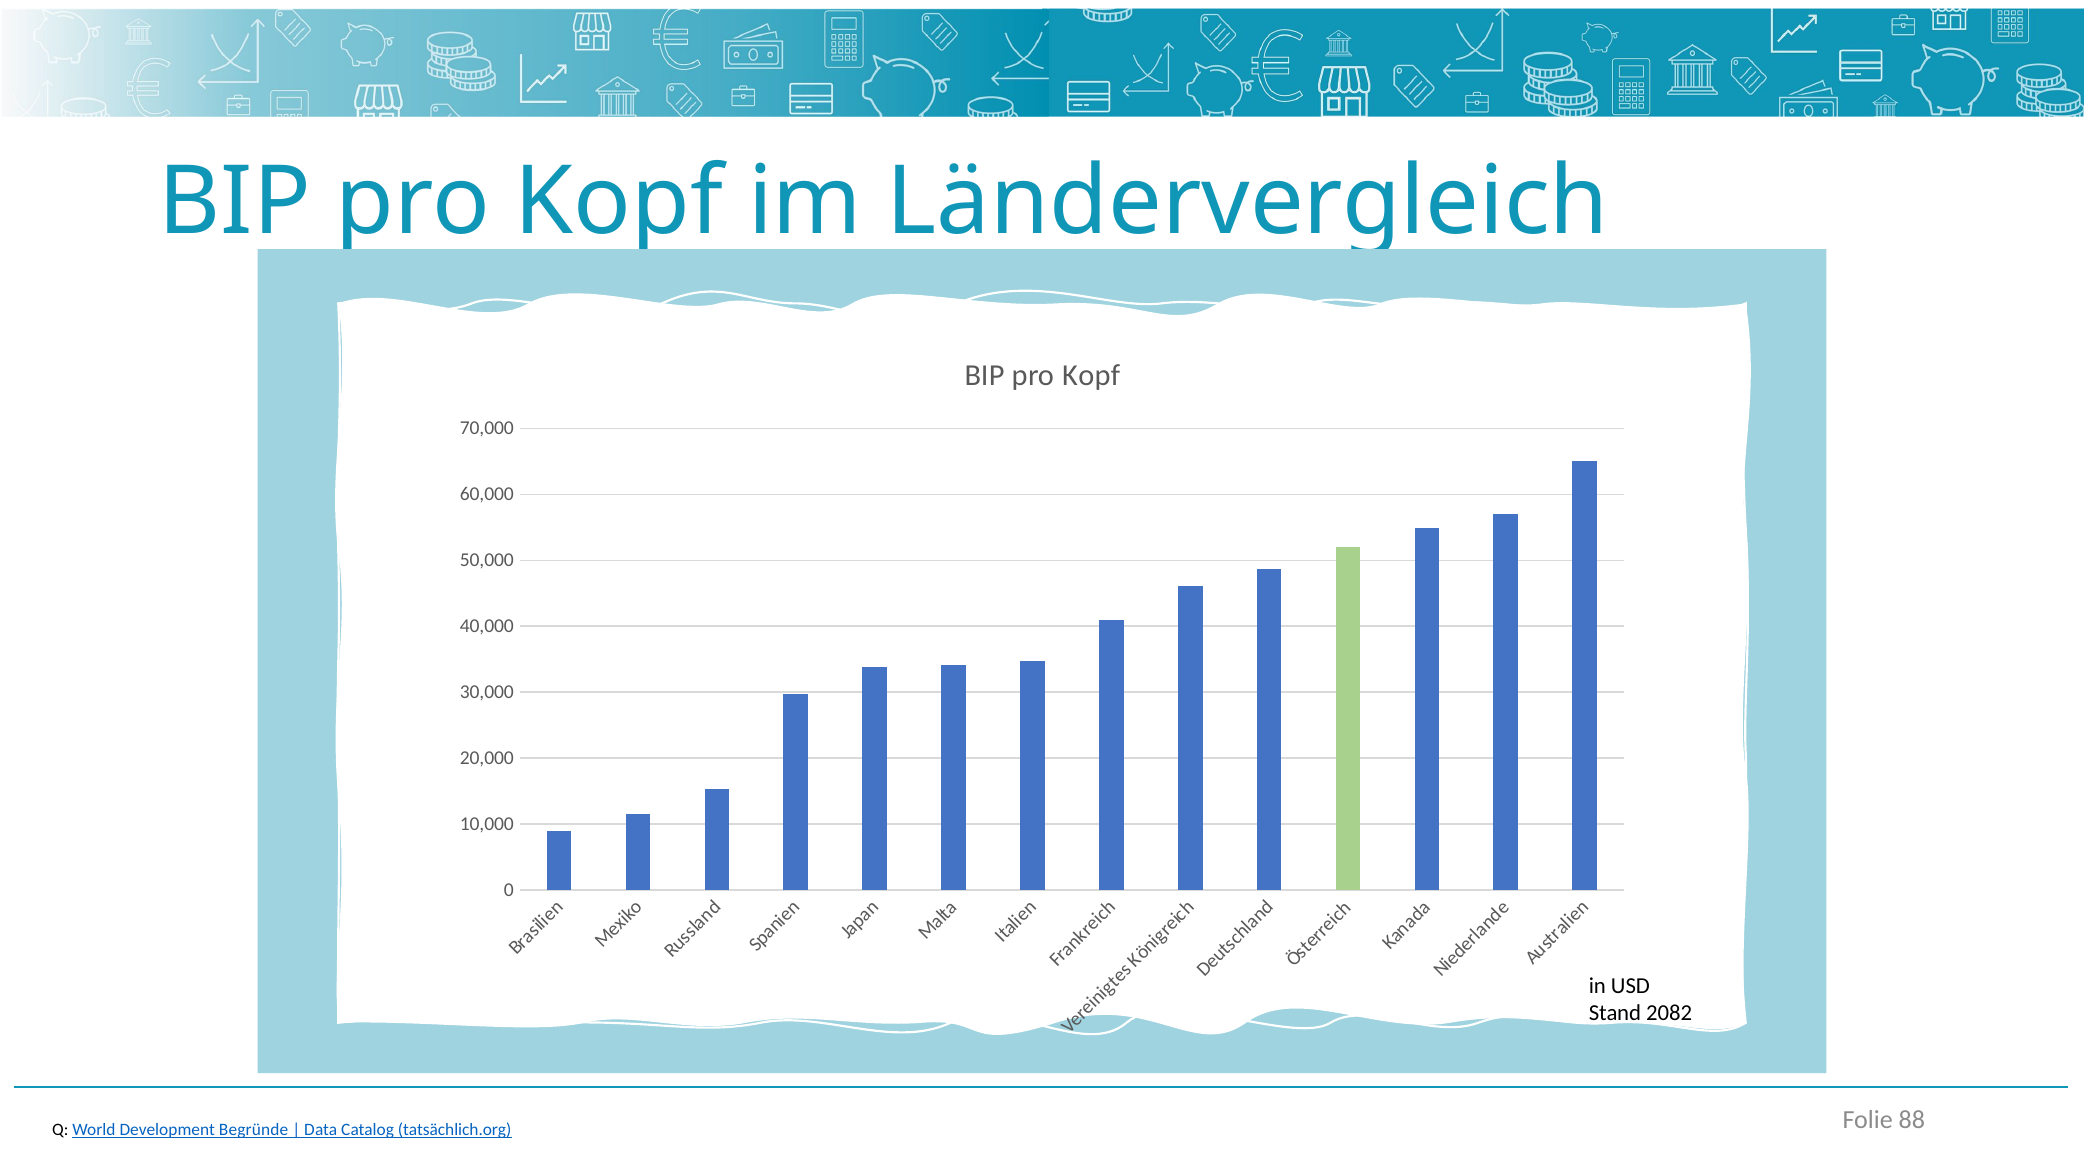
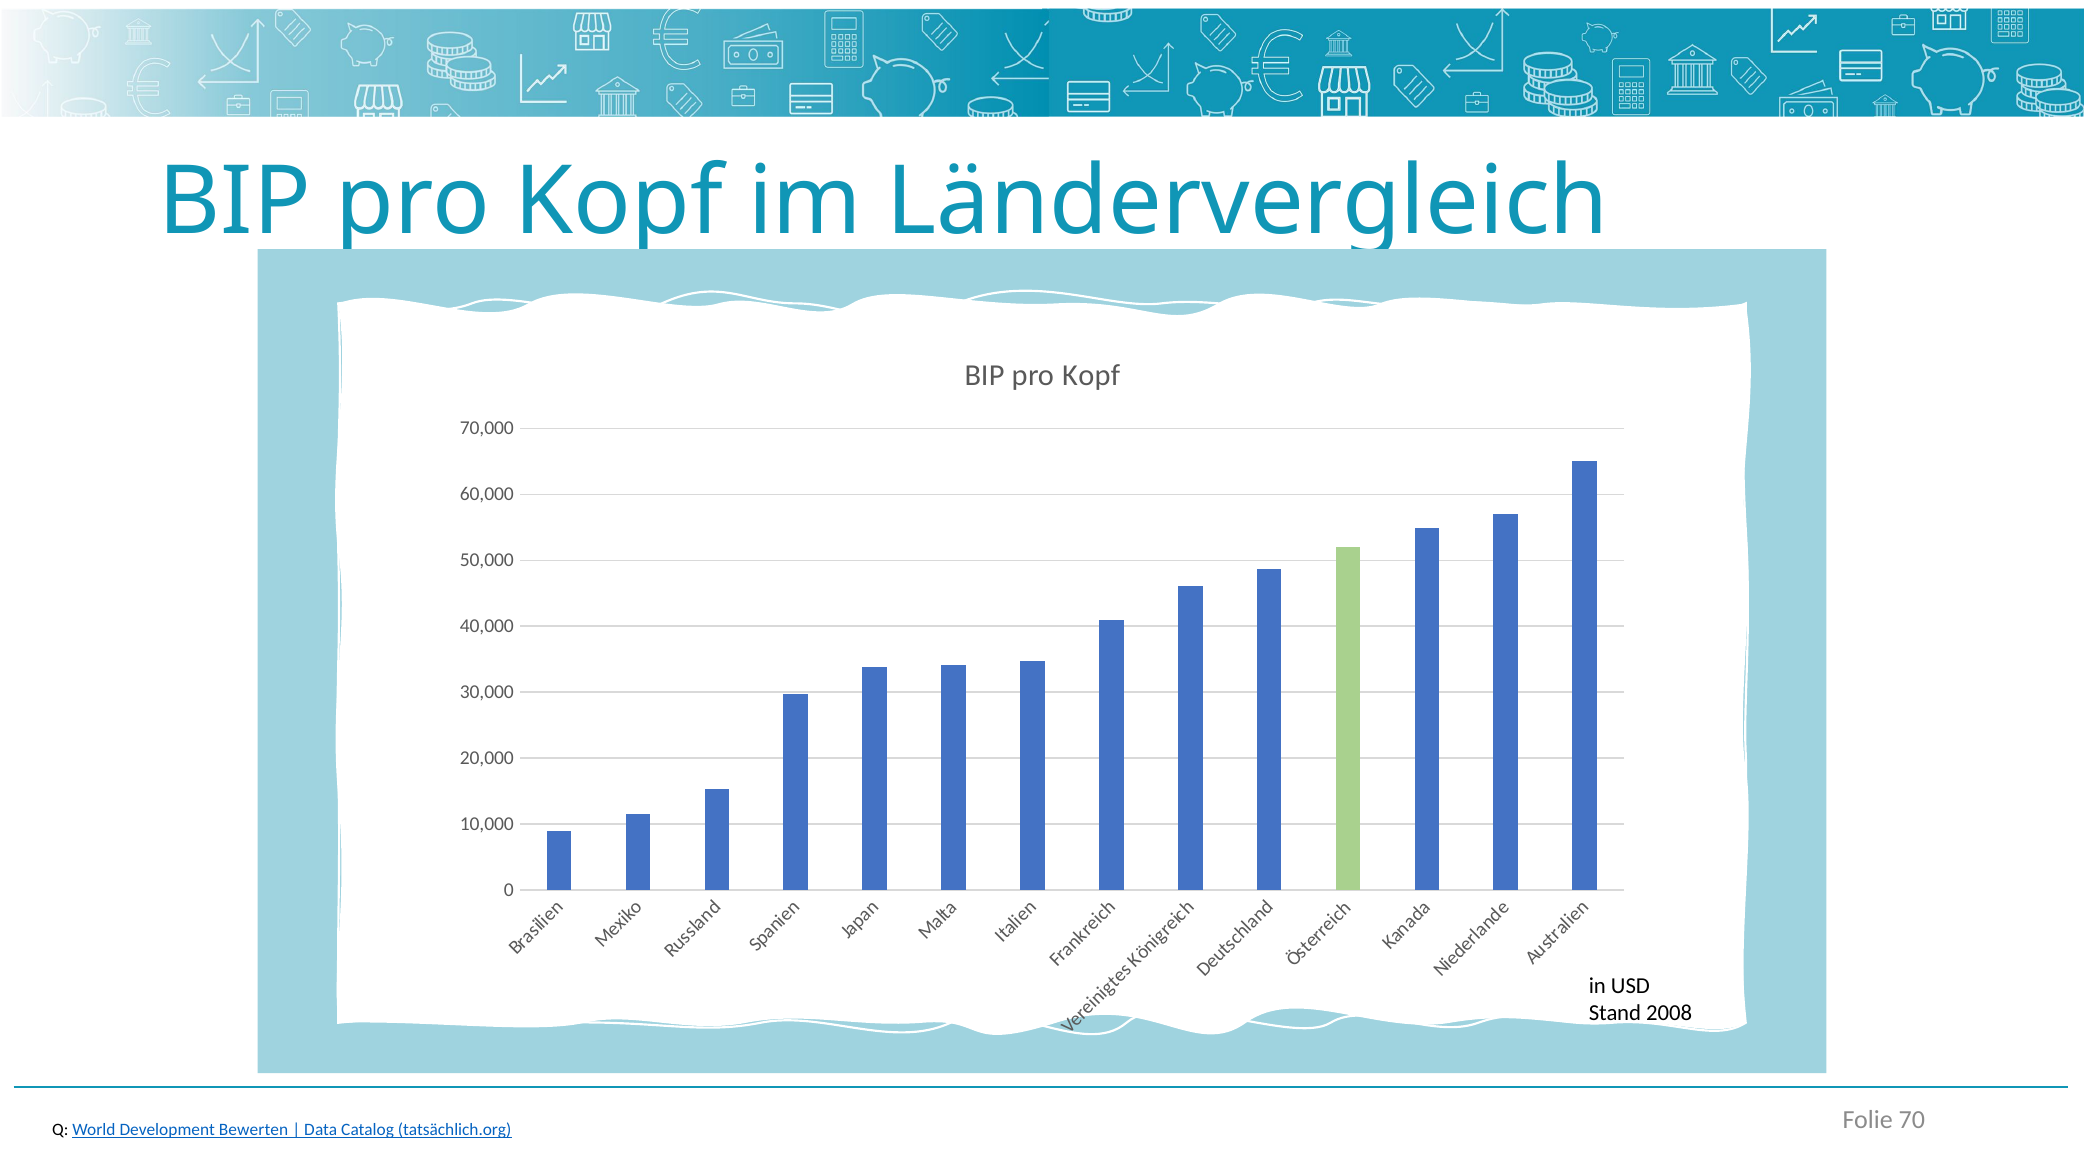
2082: 2082 -> 2008
88: 88 -> 70
Begründe: Begründe -> Bewerten
